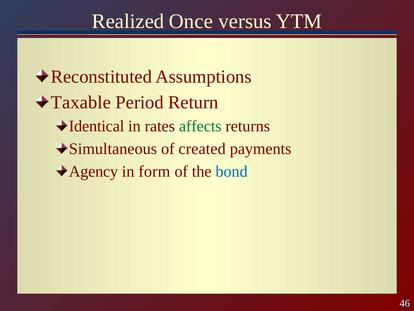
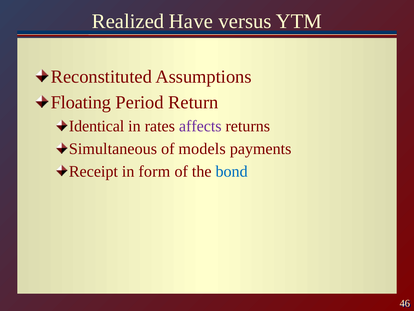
Once: Once -> Have
Taxable: Taxable -> Floating
affects colour: green -> purple
created: created -> models
Agency: Agency -> Receipt
